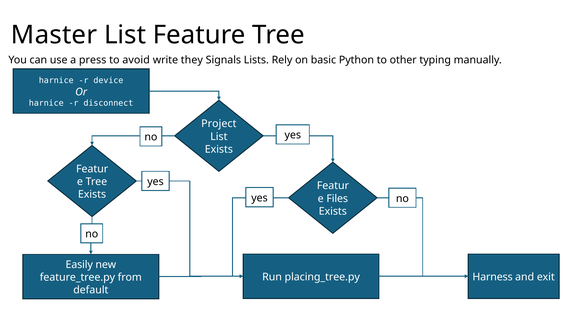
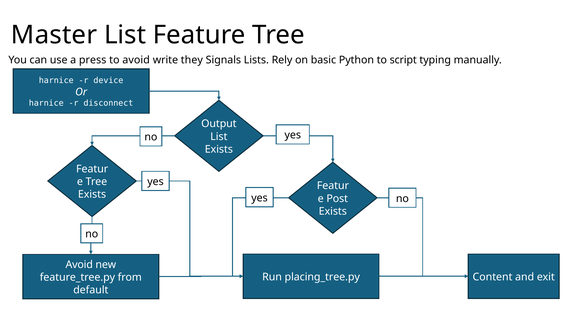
other: other -> script
Project: Project -> Output
Files: Files -> Post
Easily at (79, 264): Easily -> Avoid
Harness: Harness -> Content
